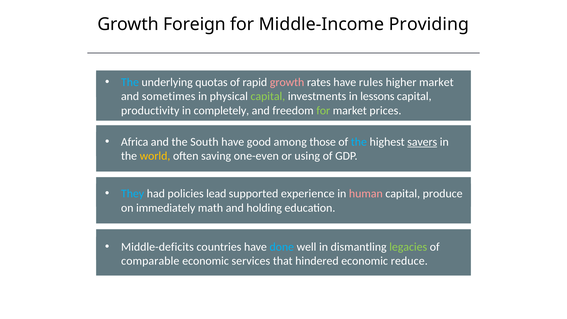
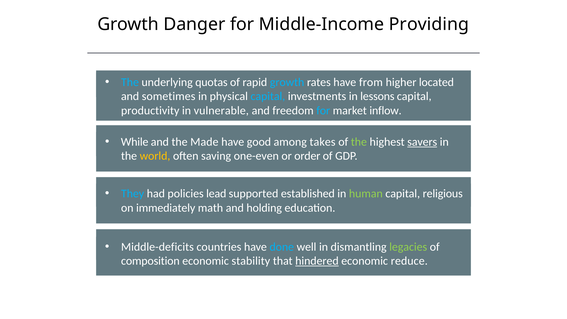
Foreign: Foreign -> Danger
growth at (287, 82) colour: pink -> light blue
rules: rules -> from
higher market: market -> located
capital at (268, 96) colour: light green -> light blue
completely: completely -> vulnerable
for at (323, 111) colour: light green -> light blue
prices: prices -> inflow
Africa: Africa -> While
South: South -> Made
those: those -> takes
the at (359, 142) colour: light blue -> light green
using: using -> order
experience: experience -> established
human colour: pink -> light green
produce: produce -> religious
comparable: comparable -> composition
services: services -> stability
hindered underline: none -> present
